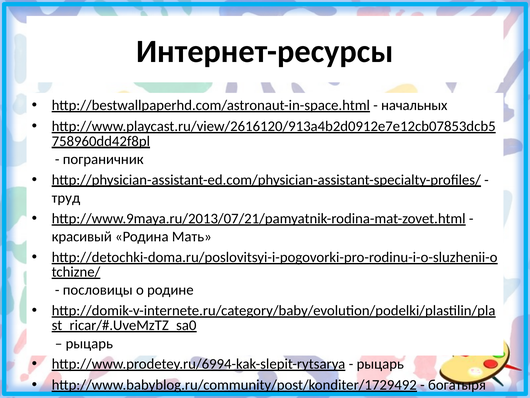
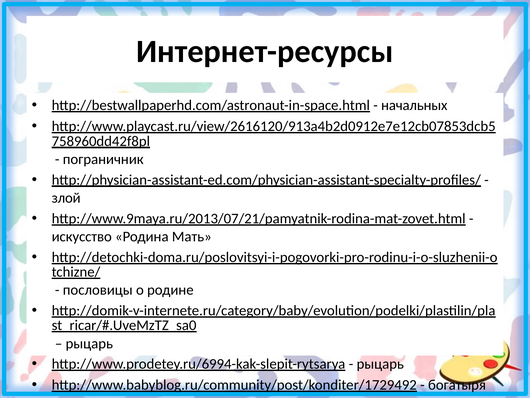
труд: труд -> злой
красивый: красивый -> искусство
